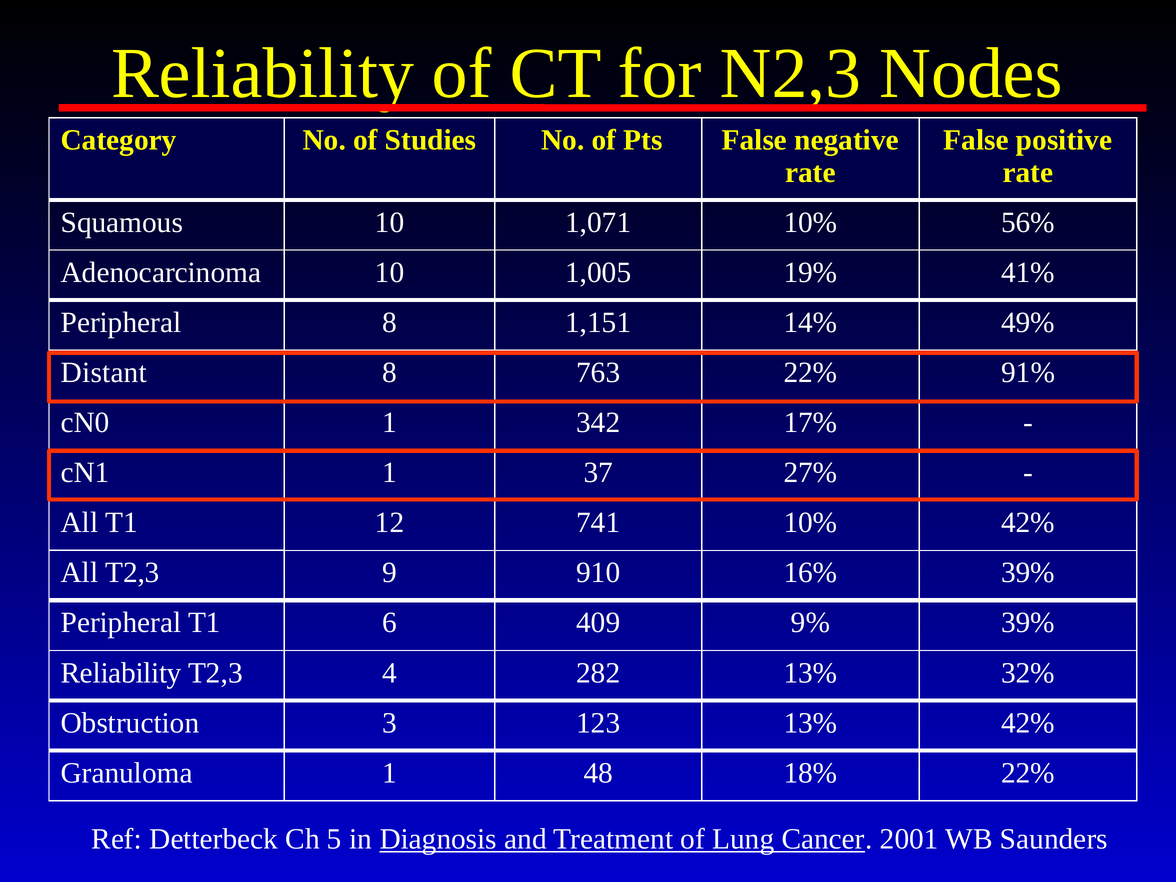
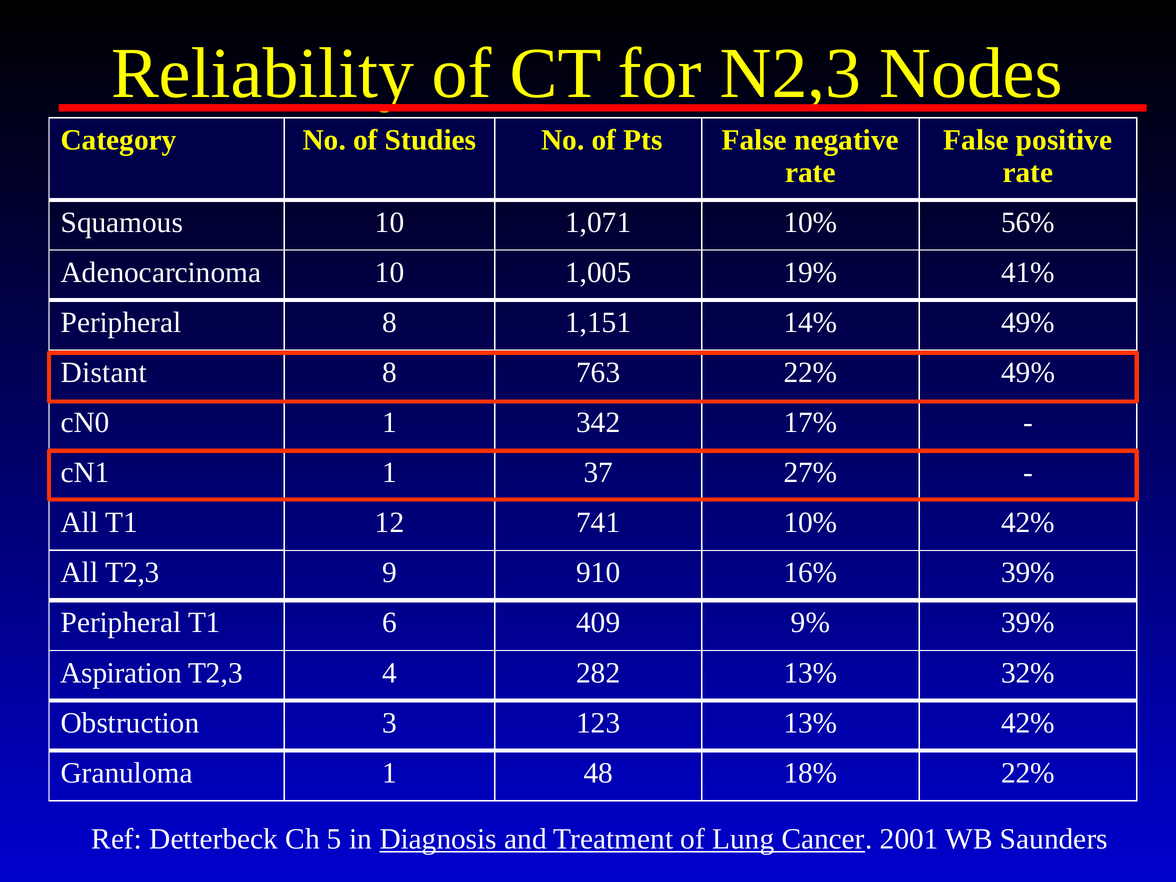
22% 91%: 91% -> 49%
Reliability at (121, 673): Reliability -> Aspiration
